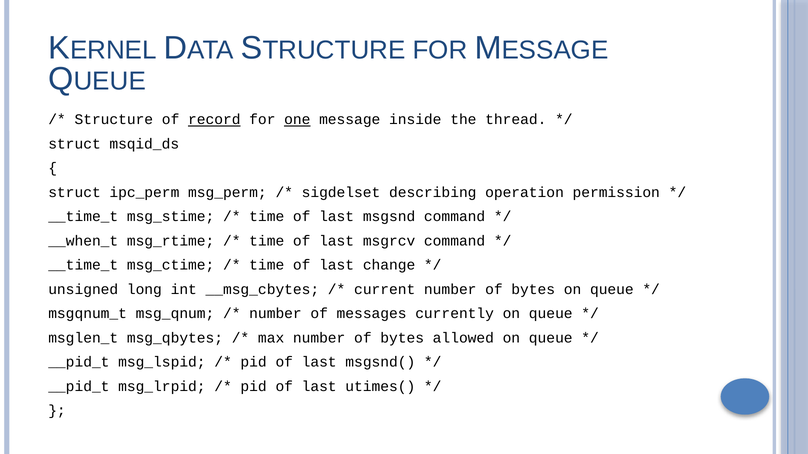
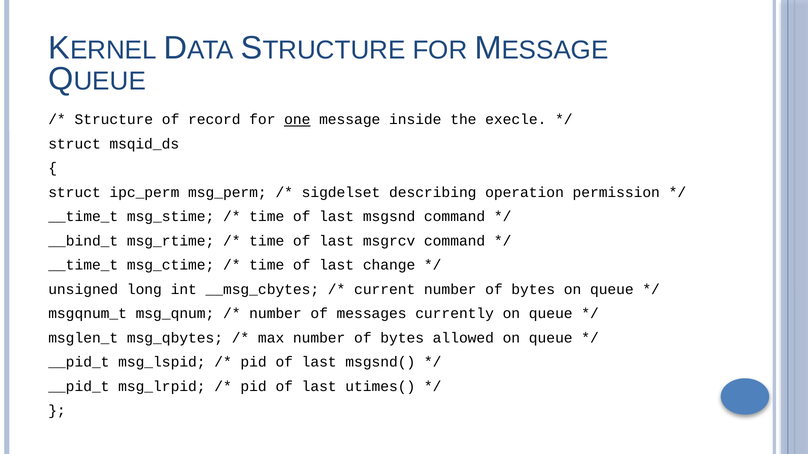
record underline: present -> none
thread: thread -> execle
__when_t: __when_t -> __bind_t
